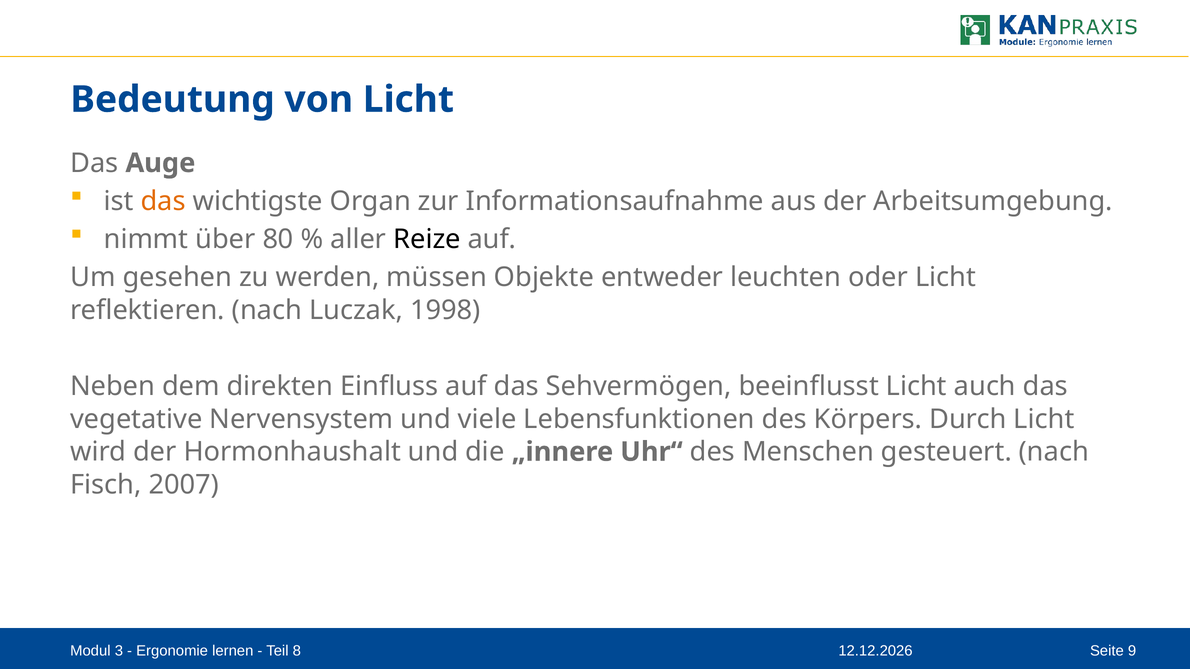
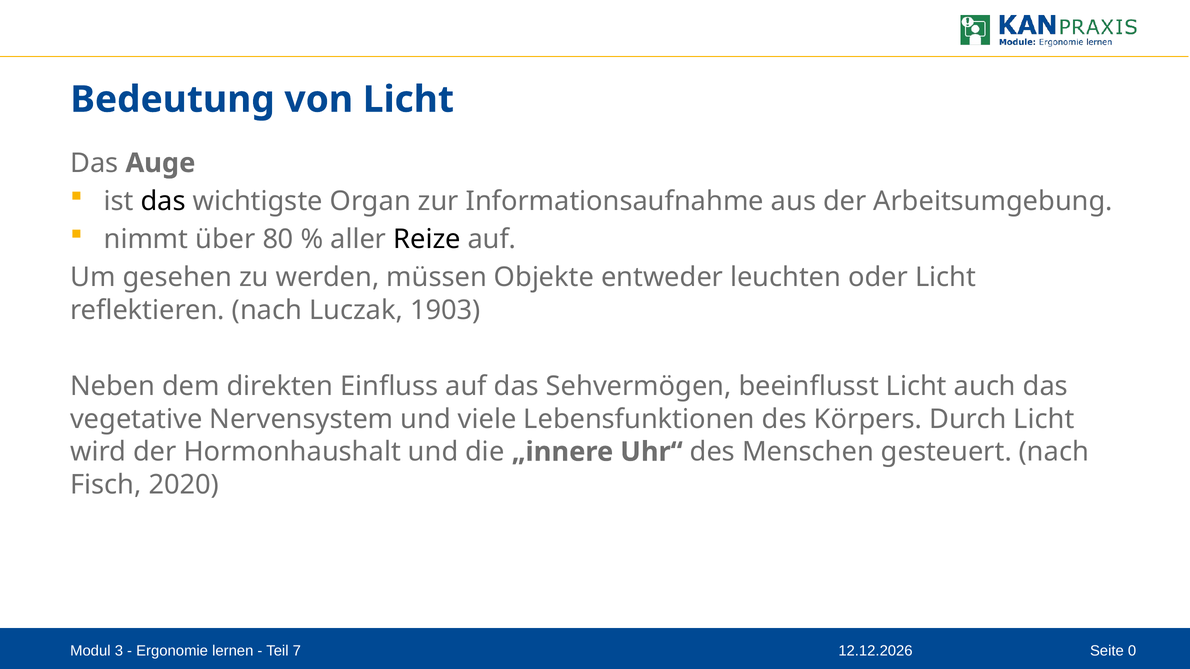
das at (163, 201) colour: orange -> black
1998: 1998 -> 1903
2007: 2007 -> 2020
8: 8 -> 7
9: 9 -> 0
